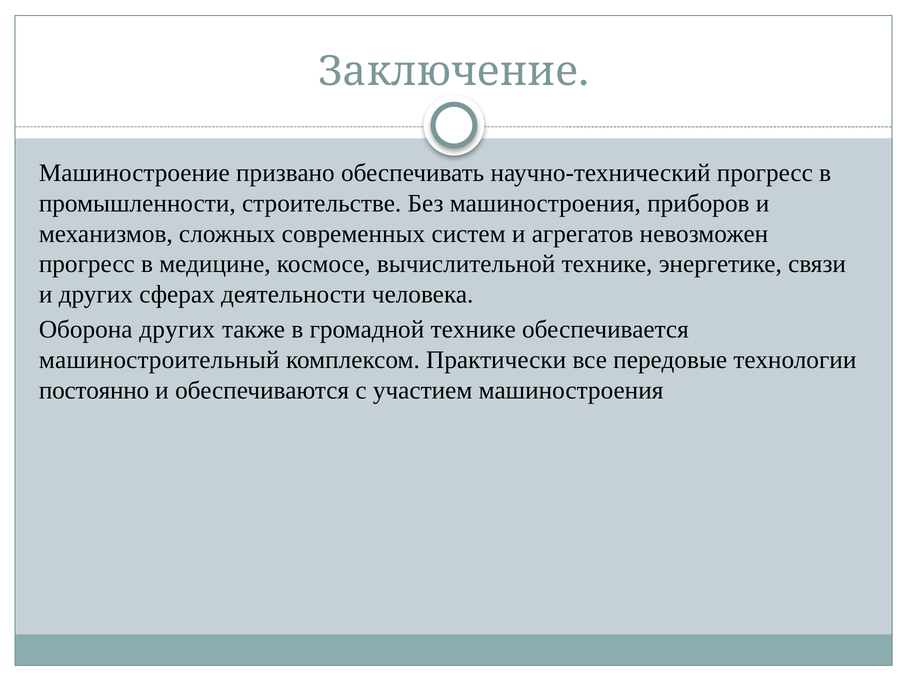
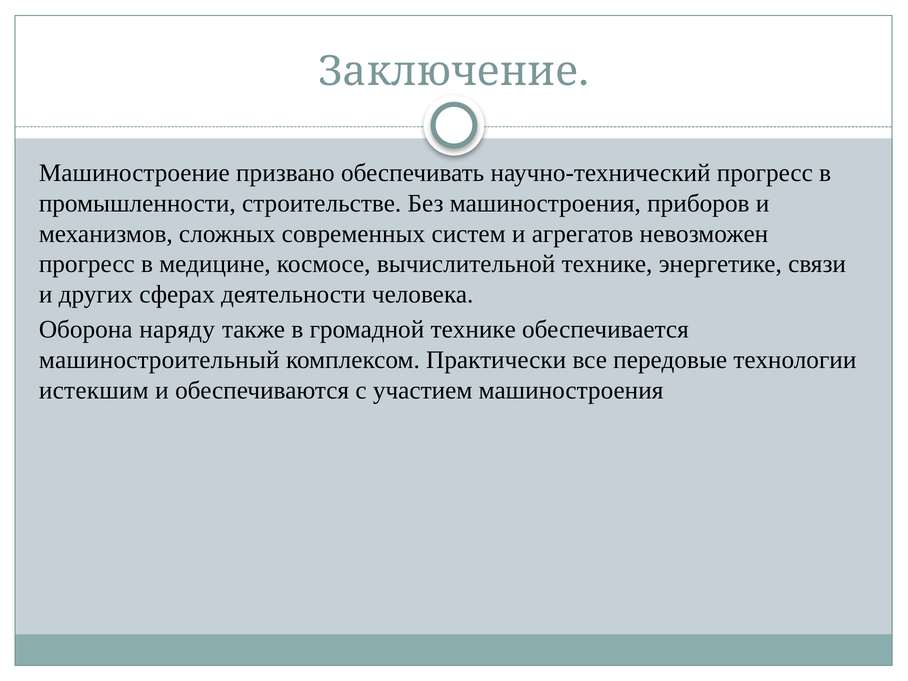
Оборона других: других -> наряду
постоянно: постоянно -> истекшим
